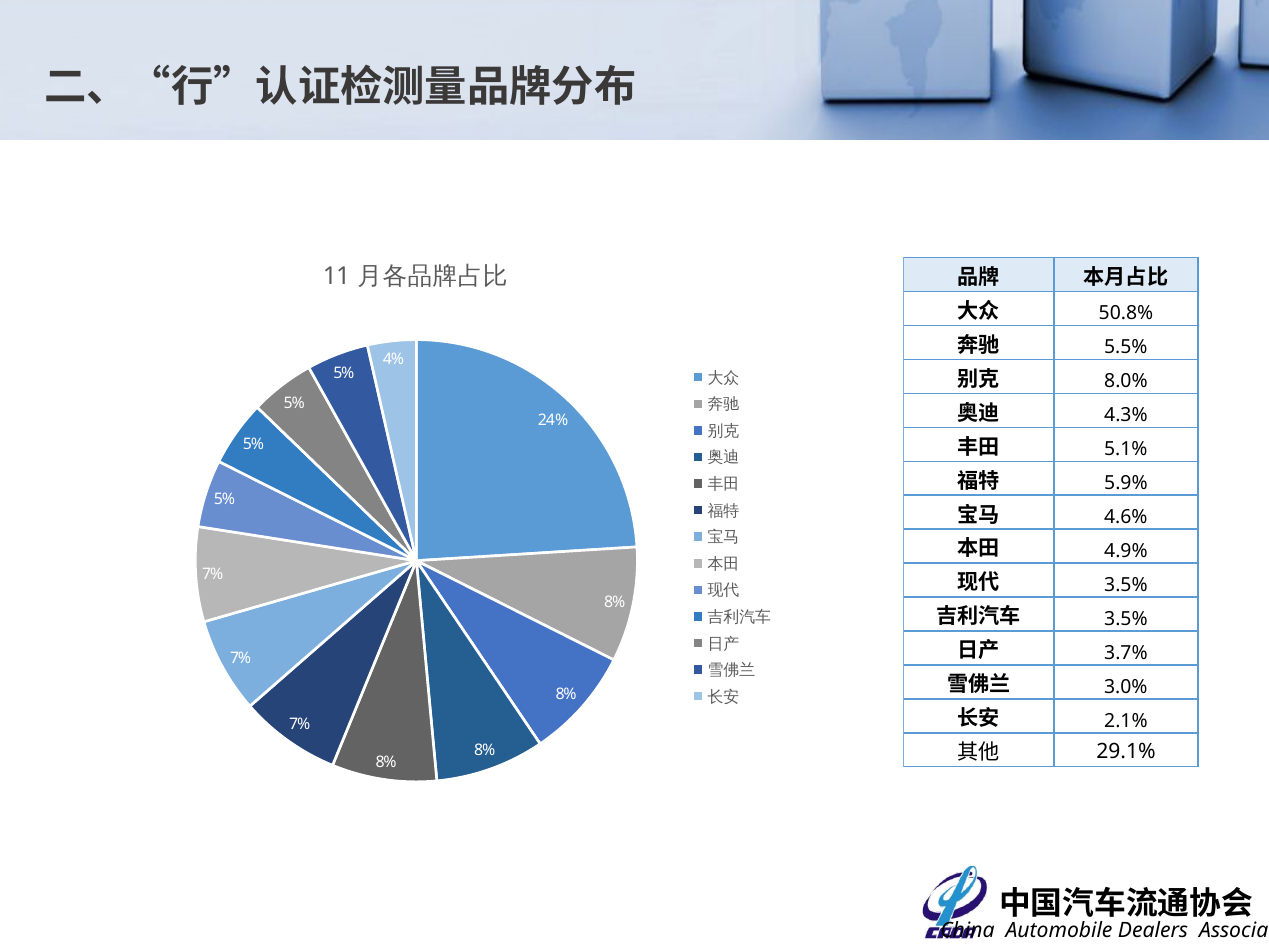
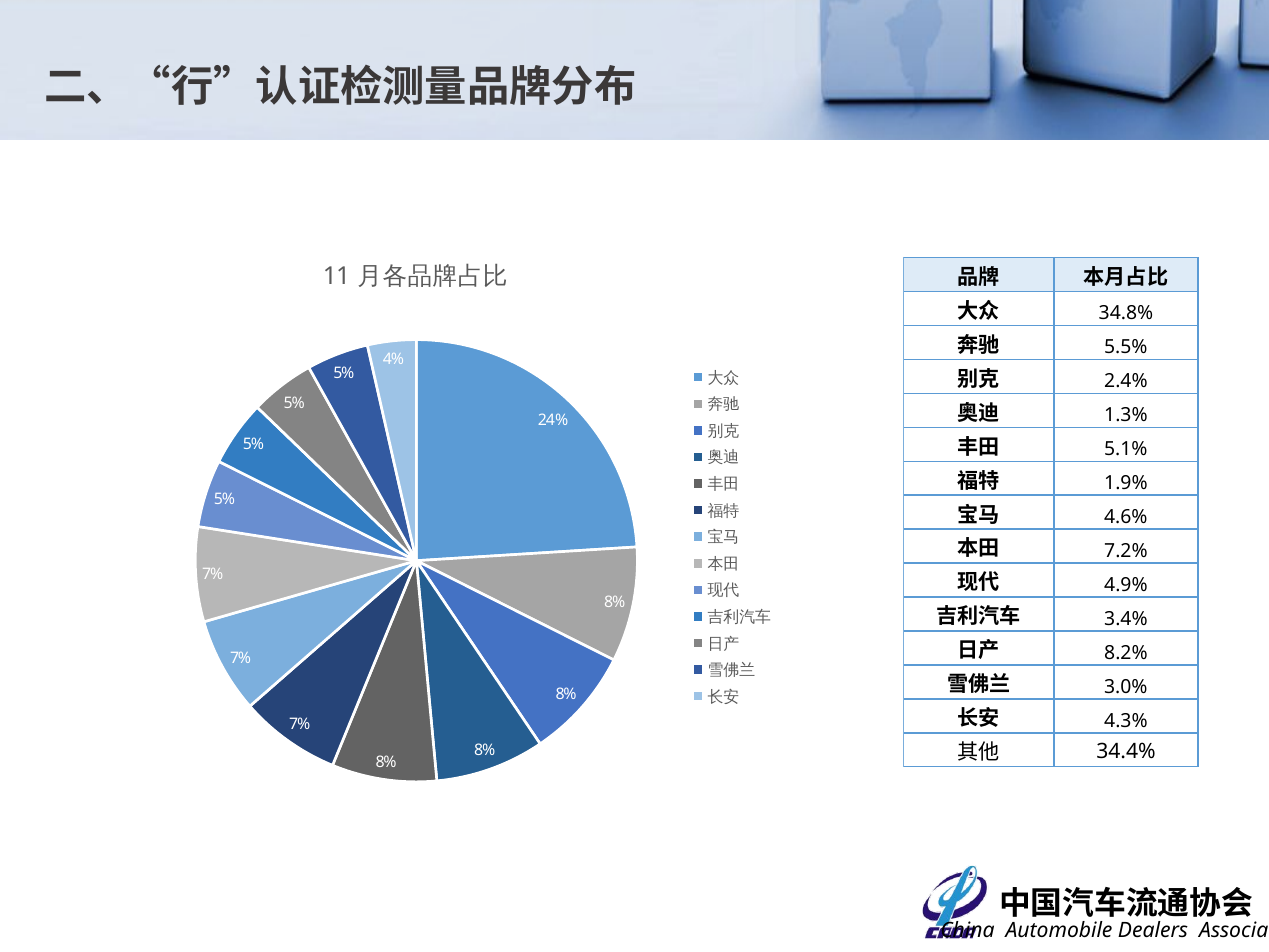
50.8%: 50.8% -> 34.8%
8.0%: 8.0% -> 2.4%
4.3%: 4.3% -> 1.3%
5.9%: 5.9% -> 1.9%
4.9%: 4.9% -> 7.2%
3.5% at (1126, 585): 3.5% -> 4.9%
3.5% at (1126, 619): 3.5% -> 3.4%
3.7%: 3.7% -> 8.2%
2.1%: 2.1% -> 4.3%
29.1%: 29.1% -> 34.4%
